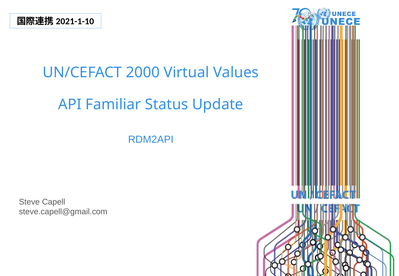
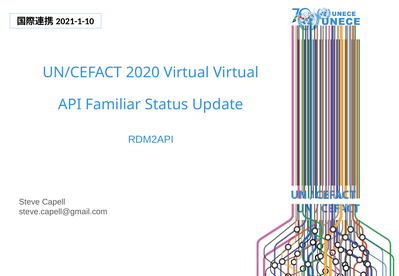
2000: 2000 -> 2020
Virtual Values: Values -> Virtual
